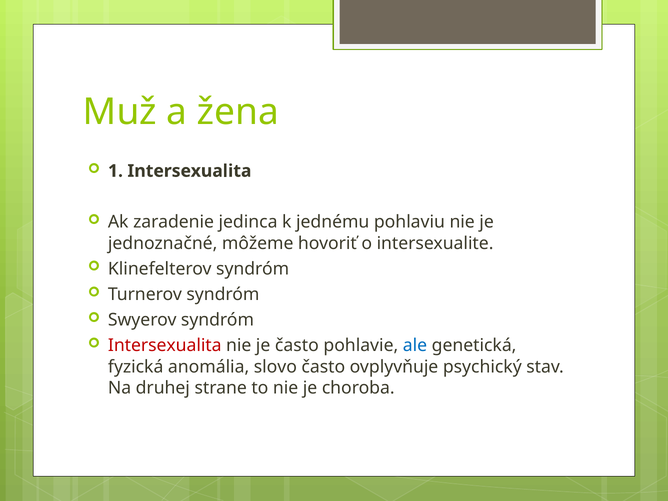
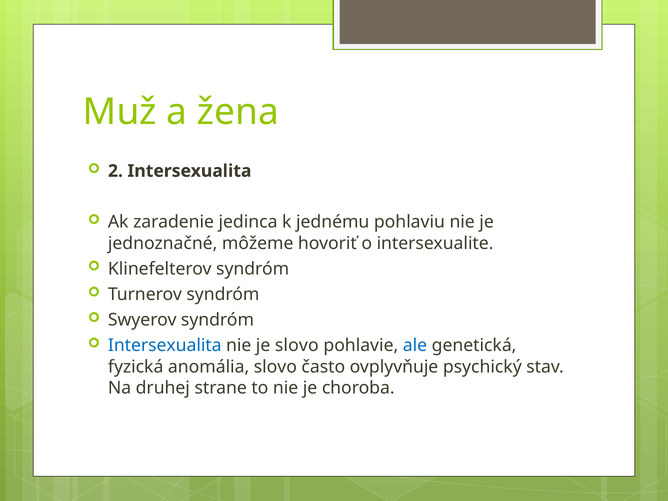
1: 1 -> 2
Intersexualita at (165, 346) colour: red -> blue
je často: často -> slovo
